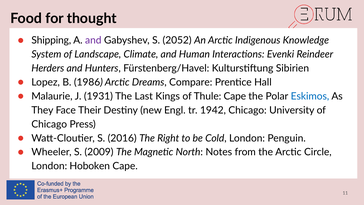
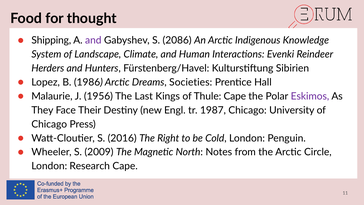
2052: 2052 -> 2086
Compare: Compare -> Societies
1931: 1931 -> 1956
Eskimos colour: blue -> purple
1942: 1942 -> 1987
Hoboken: Hoboken -> Research
